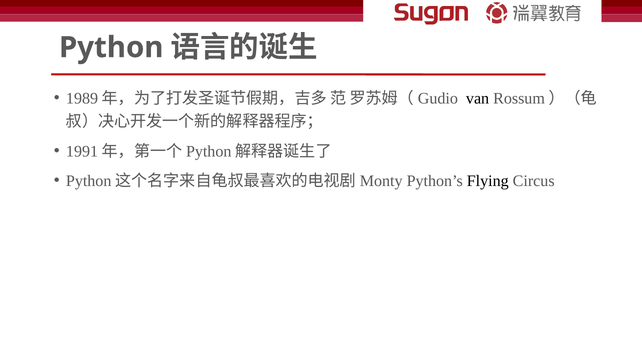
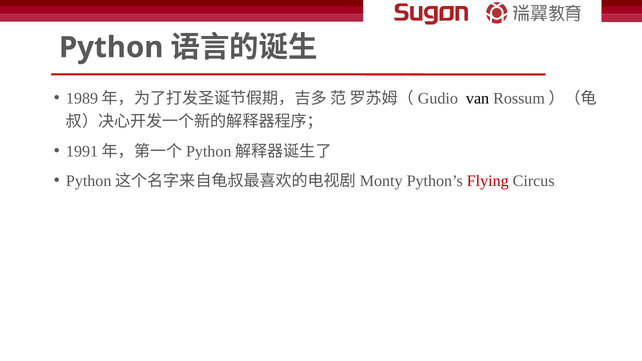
Flying colour: black -> red
